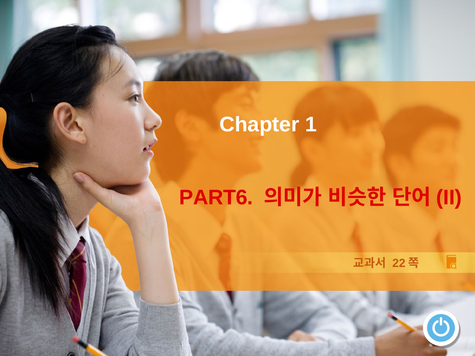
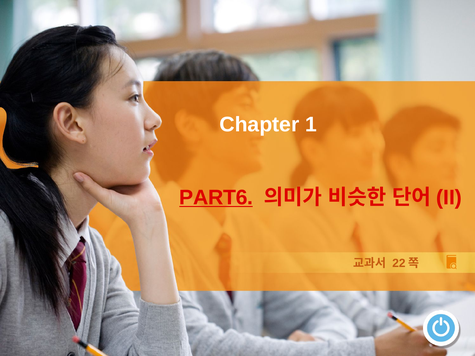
PART6 underline: none -> present
